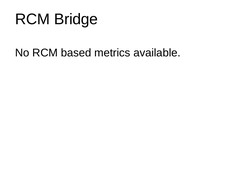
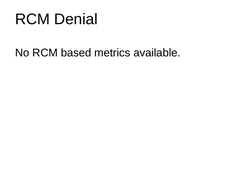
Bridge: Bridge -> Denial
